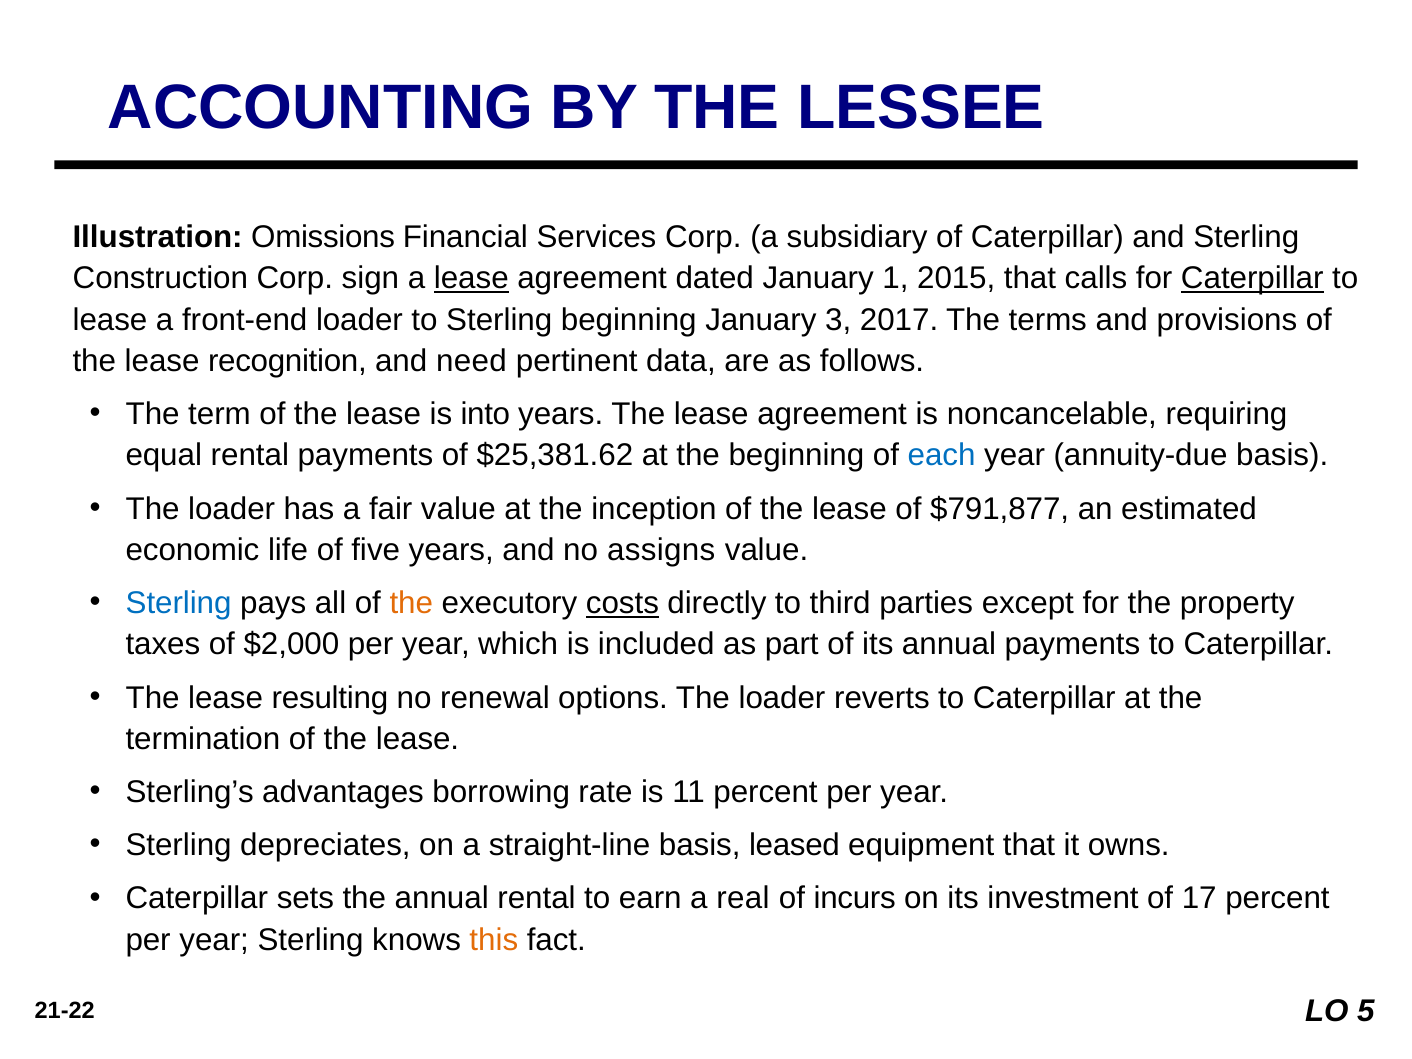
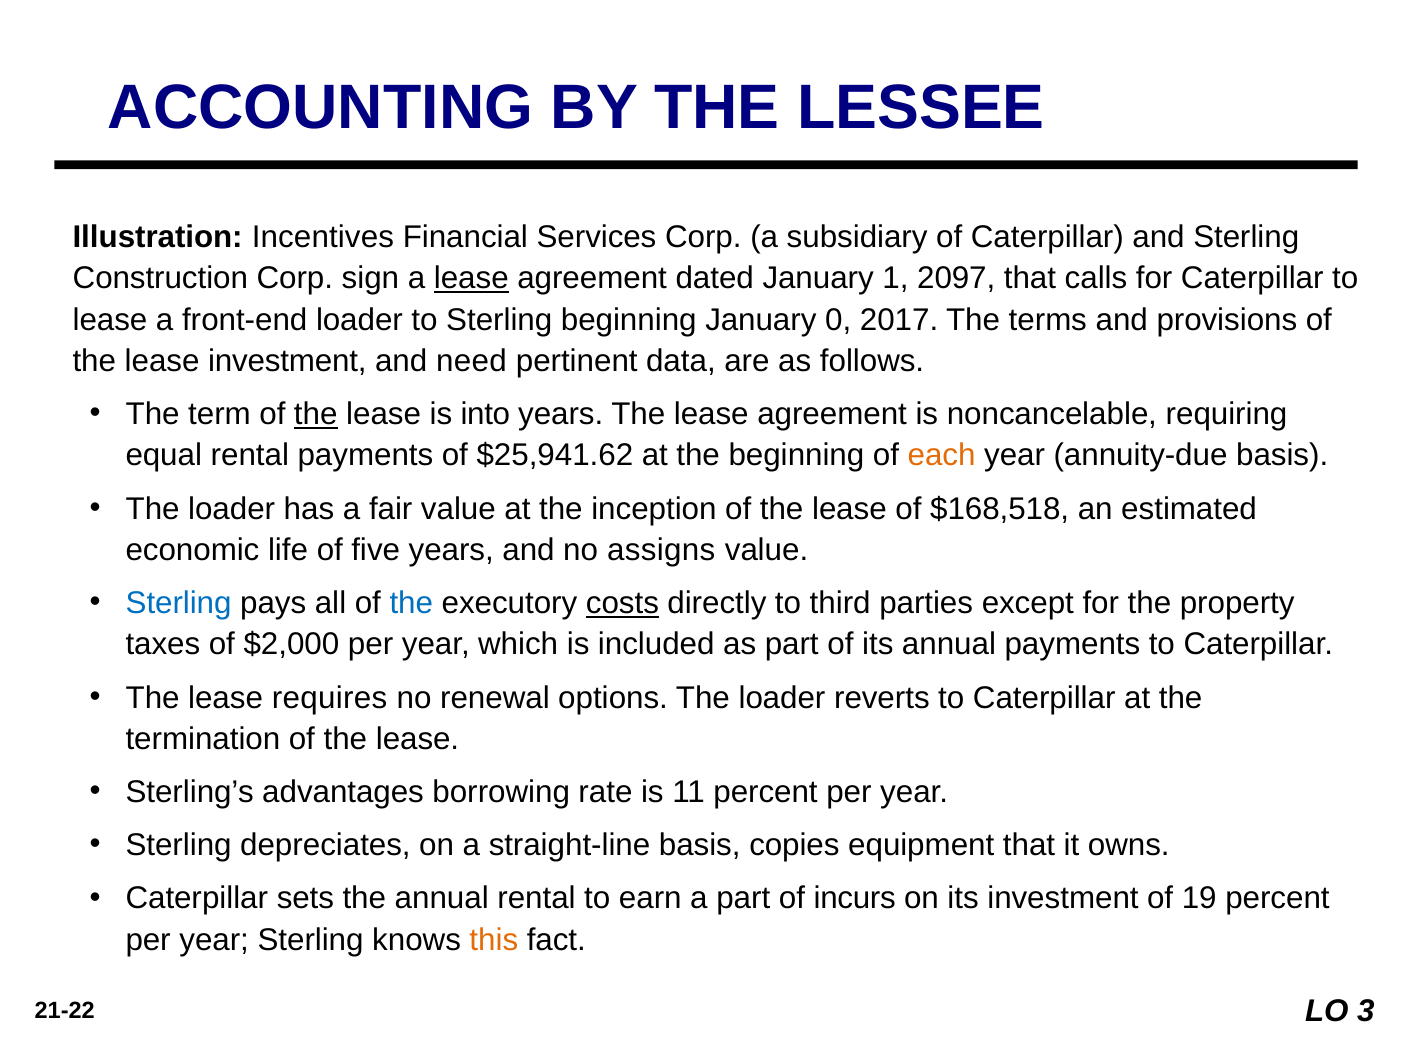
Omissions: Omissions -> Incentives
2015: 2015 -> 2097
Caterpillar at (1252, 278) underline: present -> none
3: 3 -> 0
lease recognition: recognition -> investment
the at (316, 414) underline: none -> present
$25,381.62: $25,381.62 -> $25,941.62
each colour: blue -> orange
$791,877: $791,877 -> $168,518
the at (411, 603) colour: orange -> blue
resulting: resulting -> requires
leased: leased -> copies
a real: real -> part
17: 17 -> 19
5: 5 -> 3
